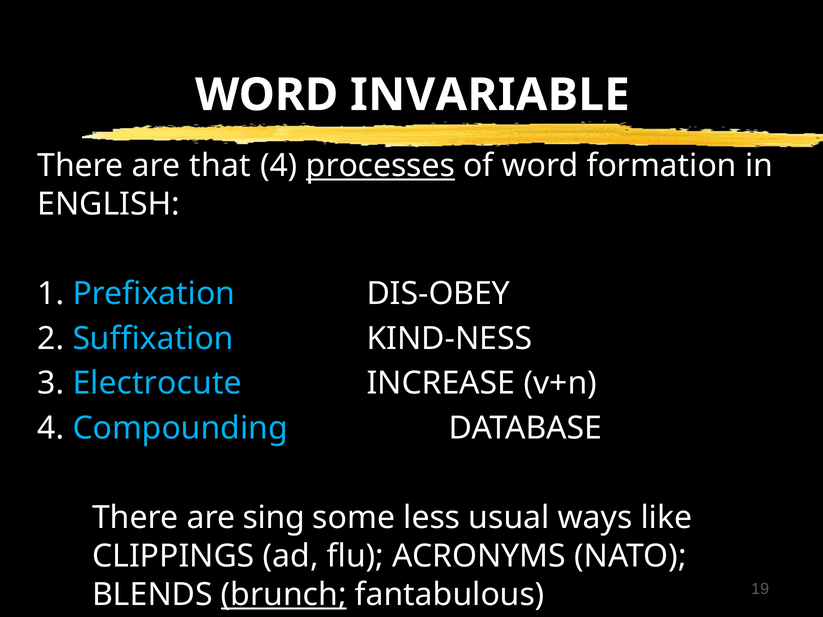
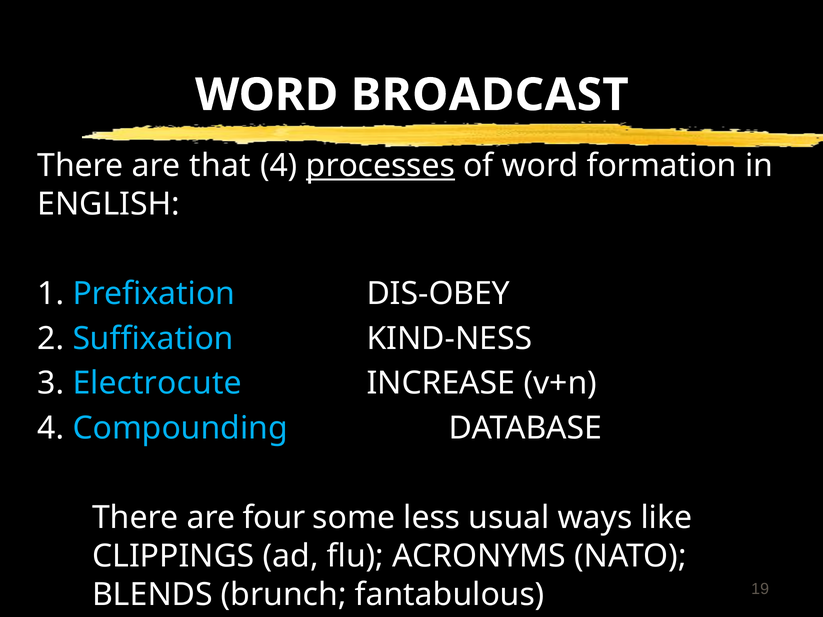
INVARIABLE: INVARIABLE -> BROADCAST
sing: sing -> four
brunch underline: present -> none
